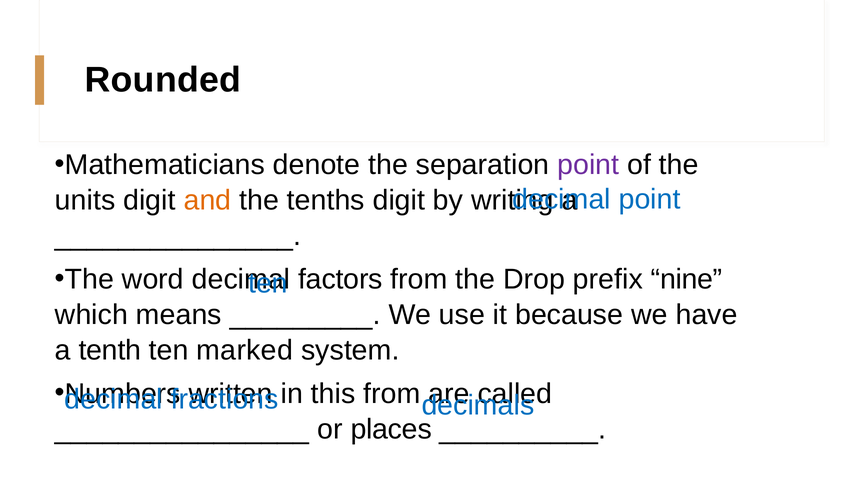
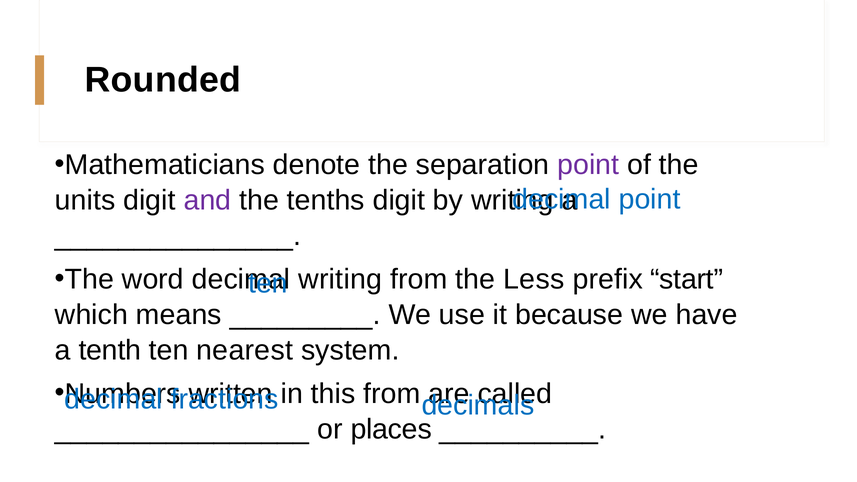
and colour: orange -> purple
factors at (340, 279): factors -> writing
Drop: Drop -> Less
nine: nine -> start
marked: marked -> nearest
